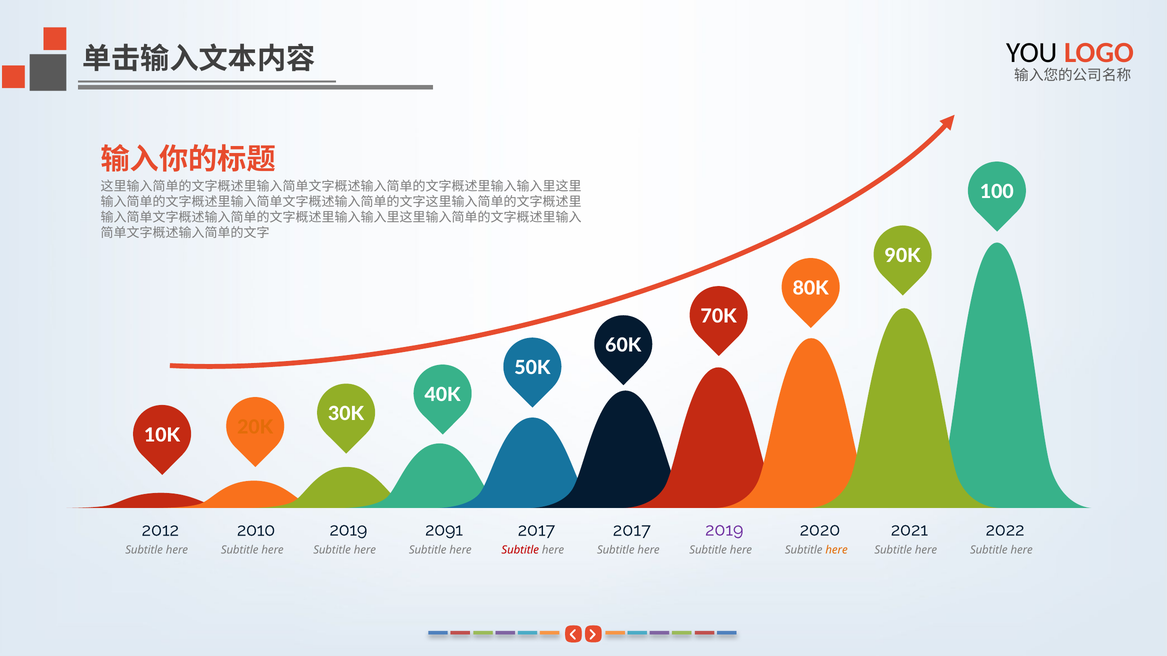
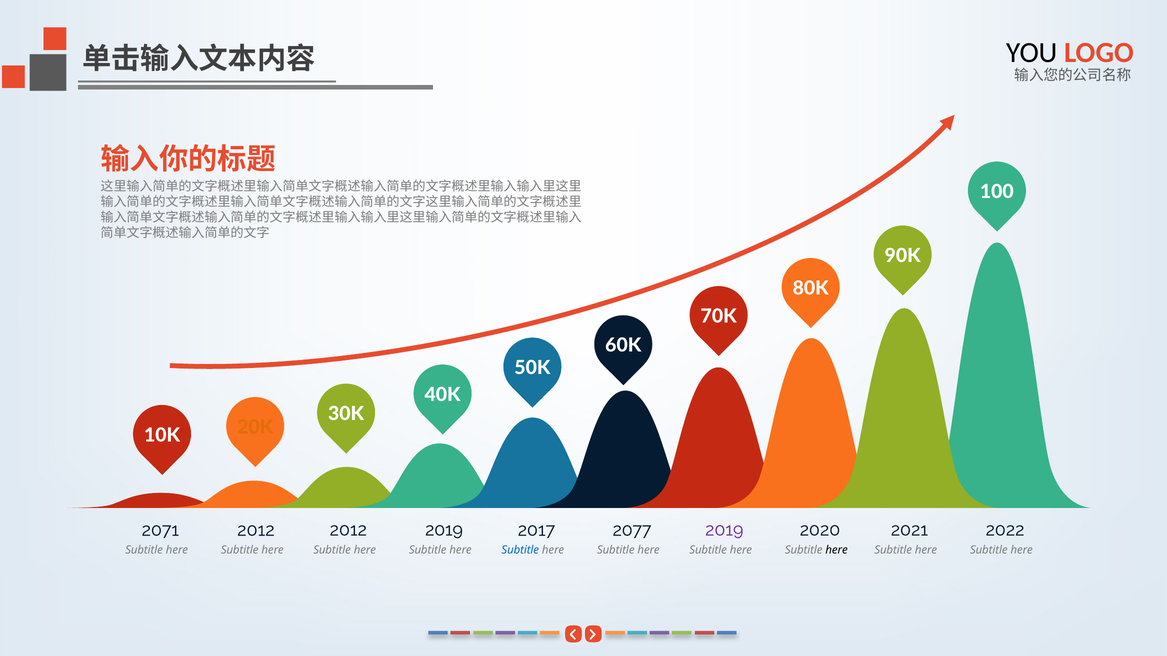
2019 at (348, 530): 2019 -> 2012
2091 at (444, 530): 2091 -> 2019
2012: 2012 -> 2071
2010 at (256, 530): 2010 -> 2012
2017 at (632, 530): 2017 -> 2077
here at (837, 550) colour: orange -> black
Subtitle at (520, 551) colour: red -> blue
